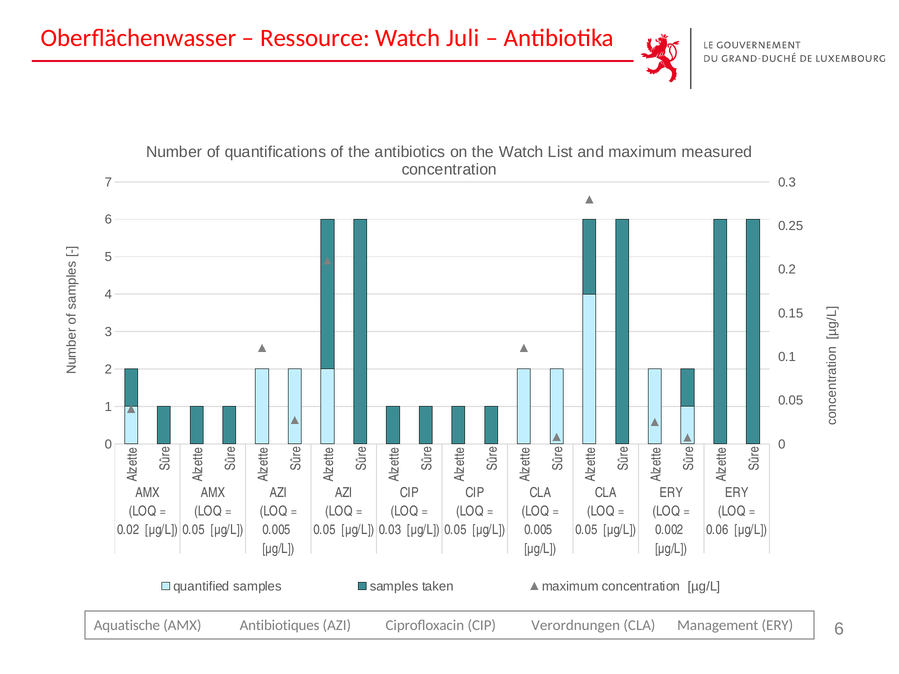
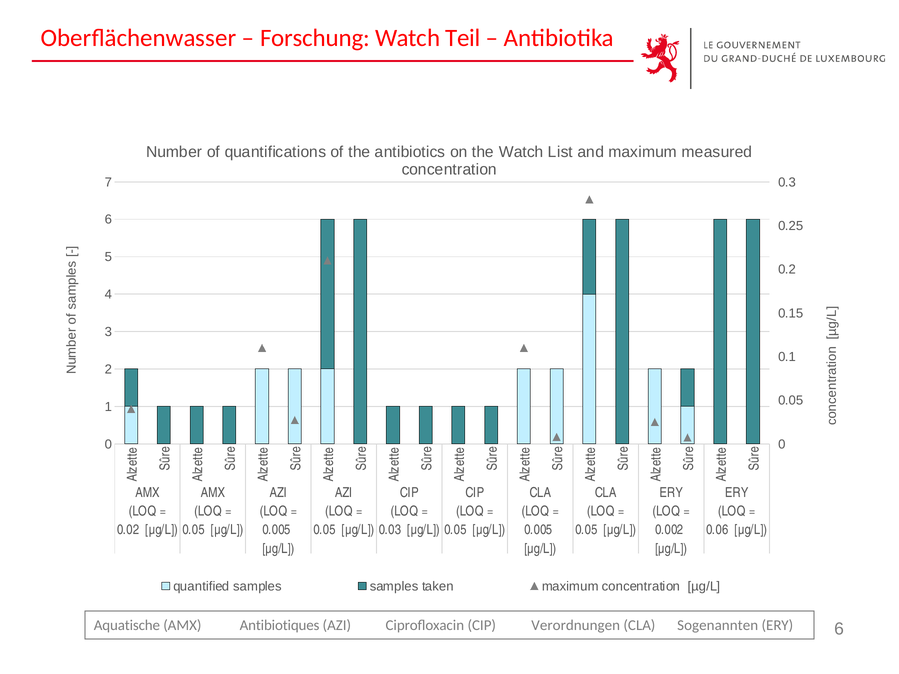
Ressource: Ressource -> Forschung
Juli: Juli -> Teil
Management: Management -> Sogenannten
